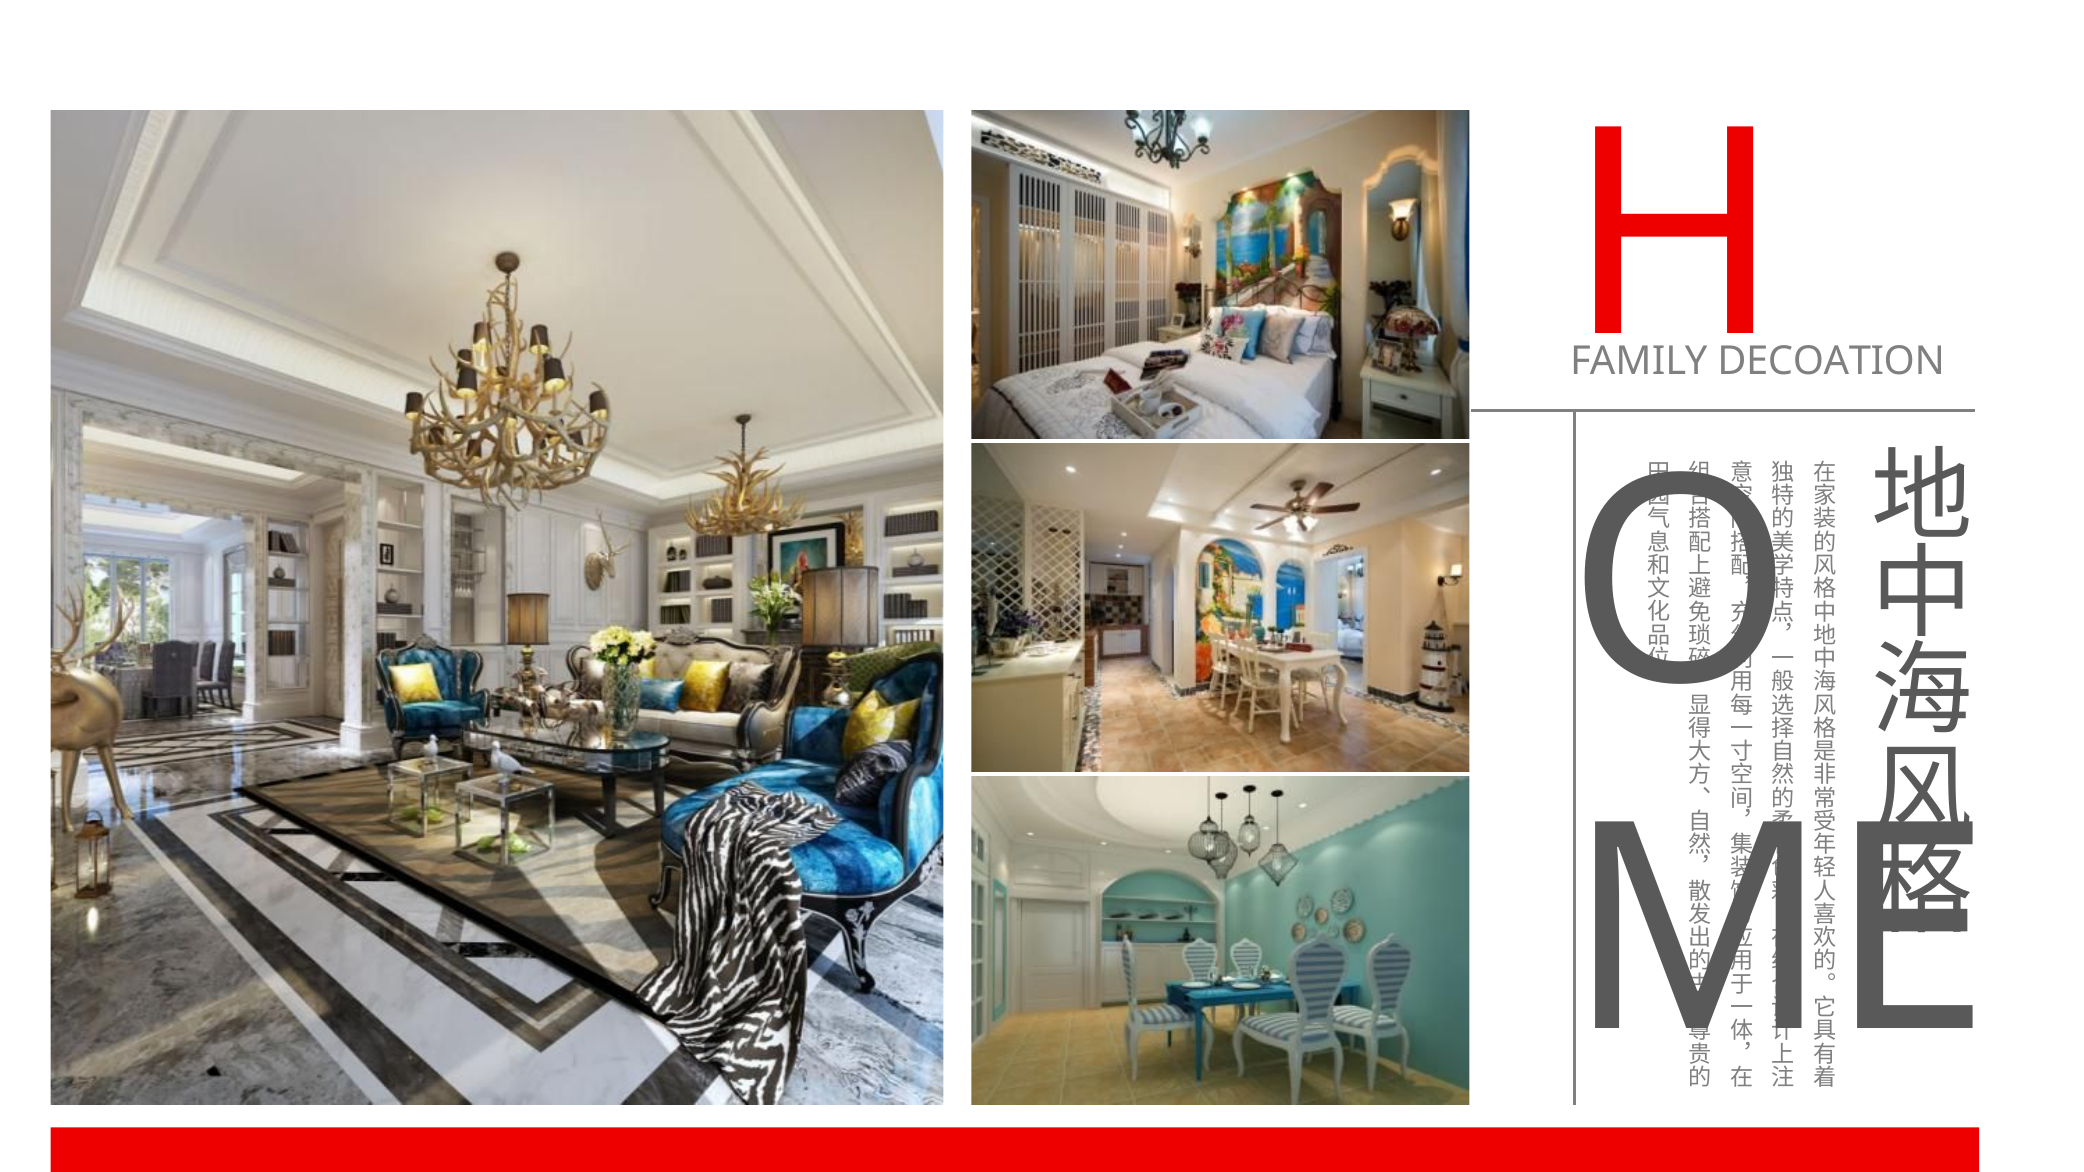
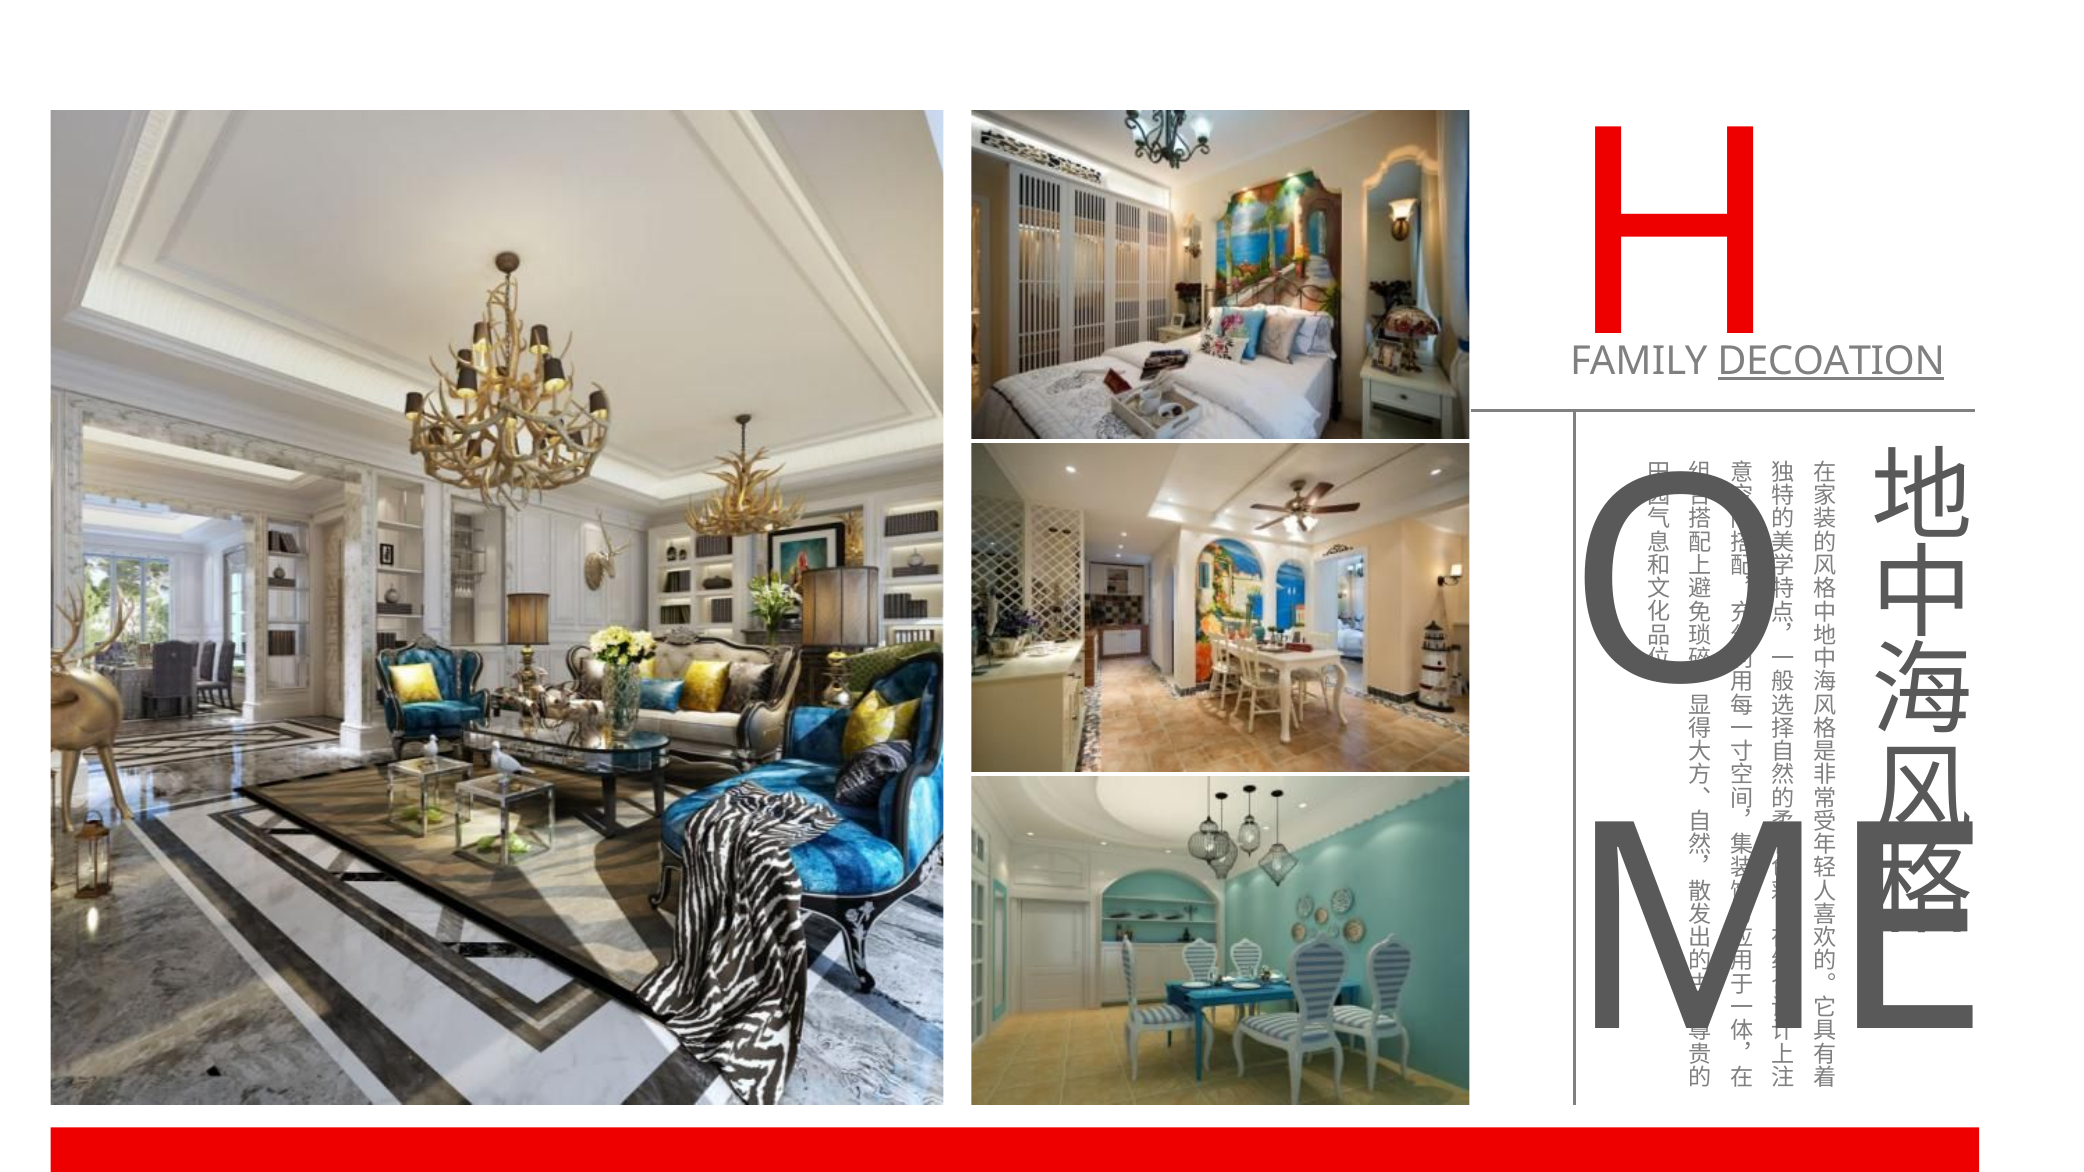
DECOATION underline: none -> present
